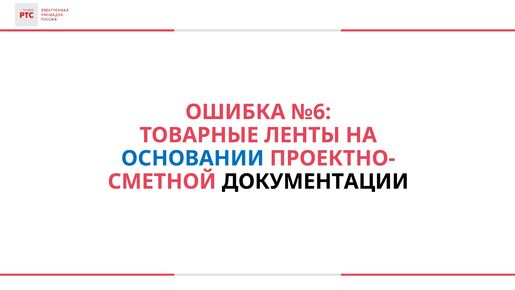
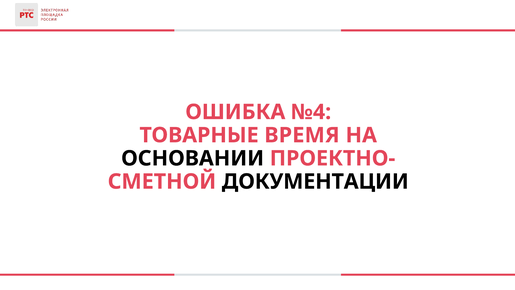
№6: №6 -> №4
ЛЕНТЫ: ЛЕНТЫ -> ВРЕМЯ
ОСНОВАНИИ colour: blue -> black
